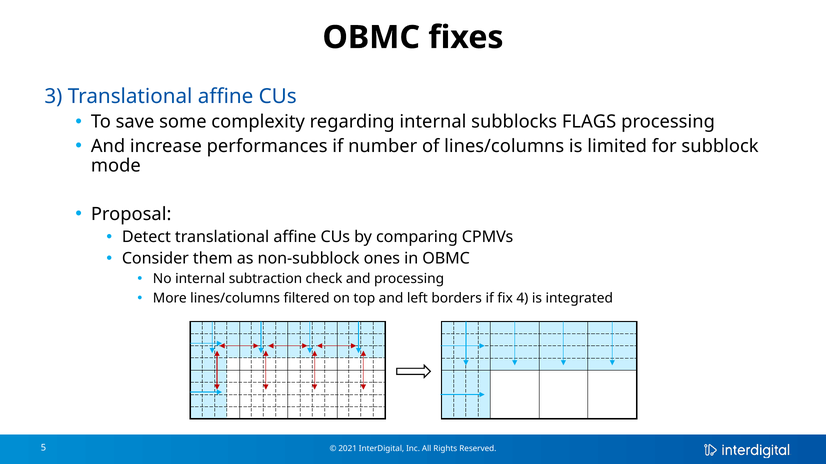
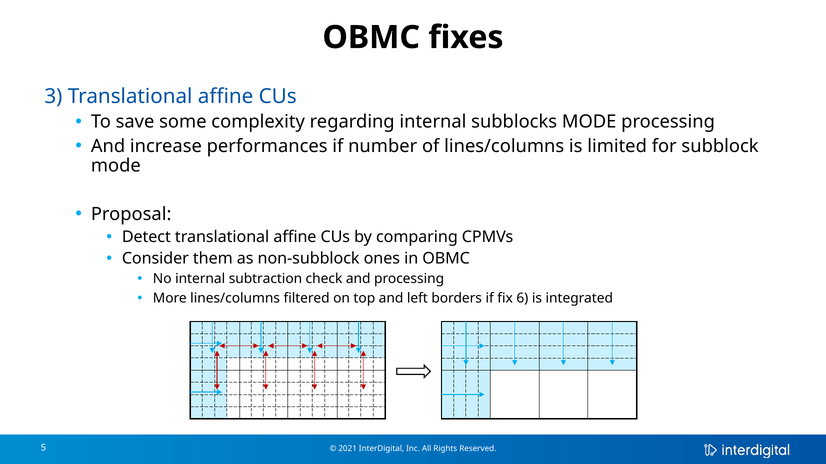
subblocks FLAGS: FLAGS -> MODE
4: 4 -> 6
